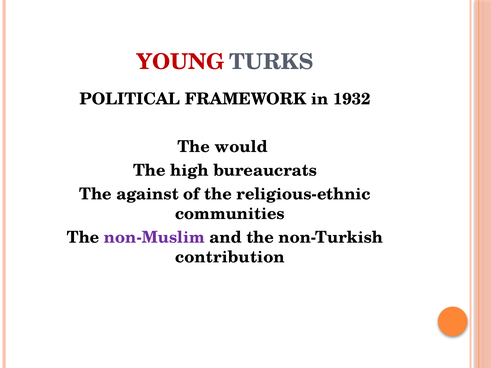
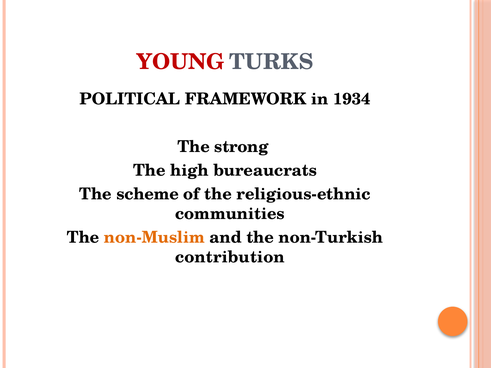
1932: 1932 -> 1934
would: would -> strong
against: against -> scheme
non-Muslim colour: purple -> orange
